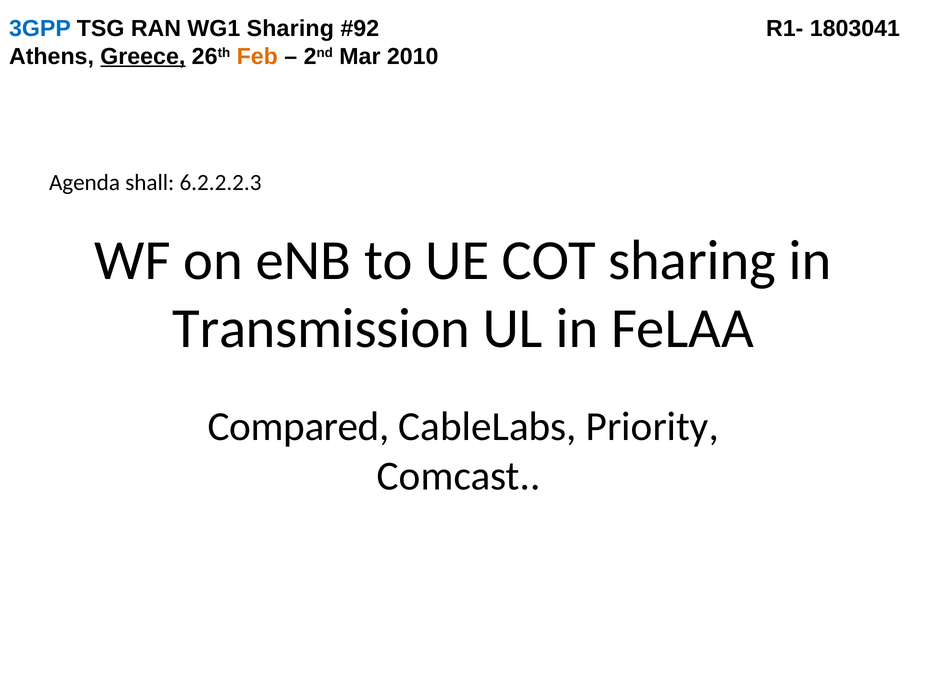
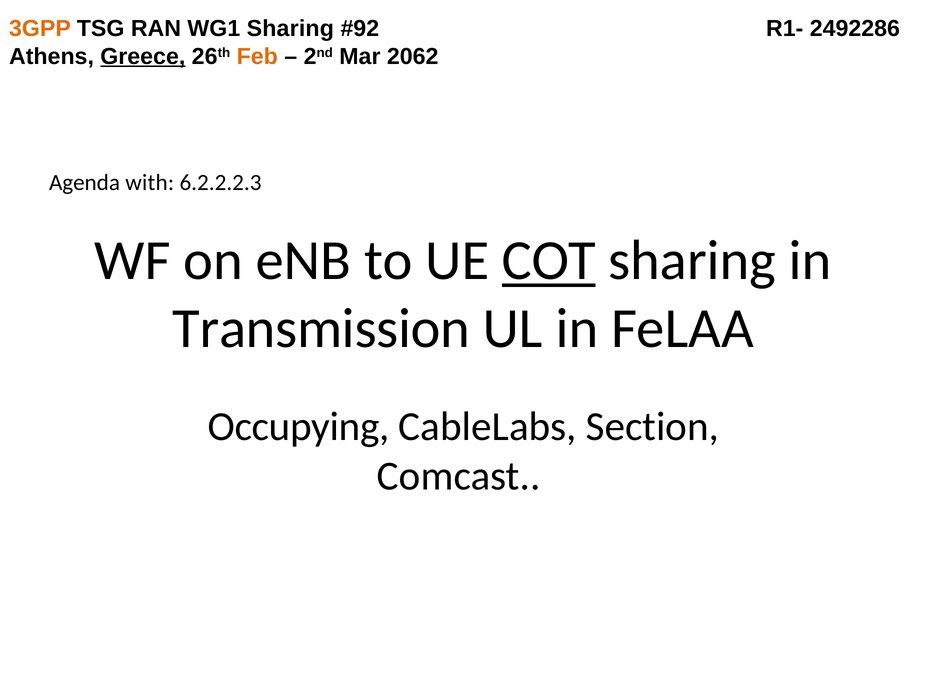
3GPP colour: blue -> orange
1803041: 1803041 -> 2492286
2010: 2010 -> 2062
shall: shall -> with
COT underline: none -> present
Compared: Compared -> Occupying
Priority: Priority -> Section
